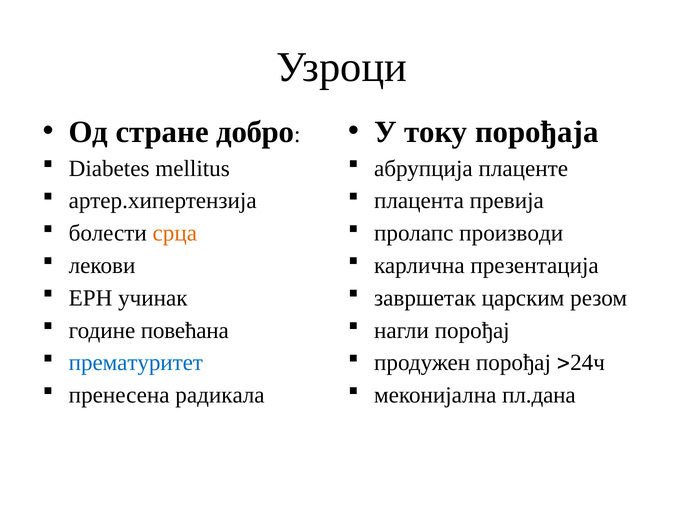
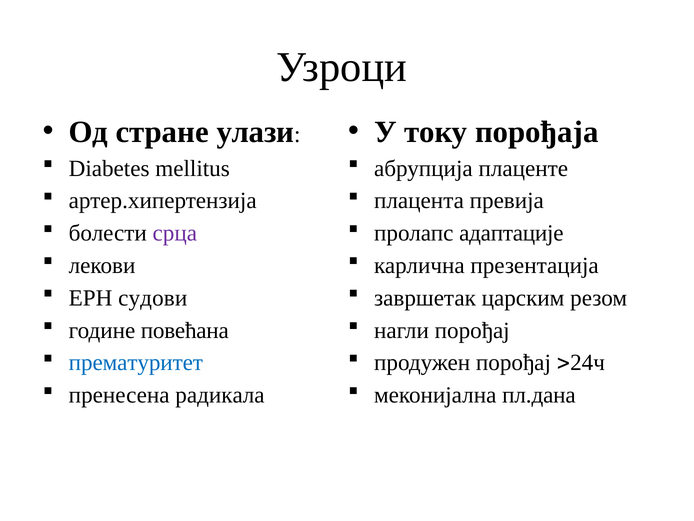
добро: добро -> улази
срца colour: orange -> purple
производи: производи -> адаптације
учинак: учинак -> судови
